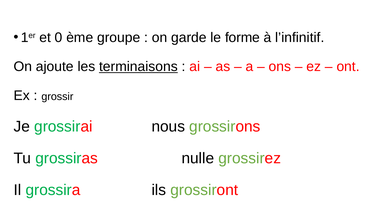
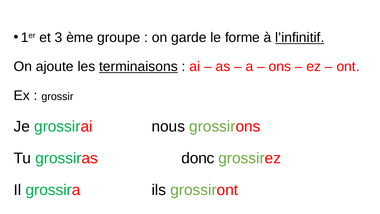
0: 0 -> 3
l’infinitif underline: none -> present
nulle: nulle -> donc
